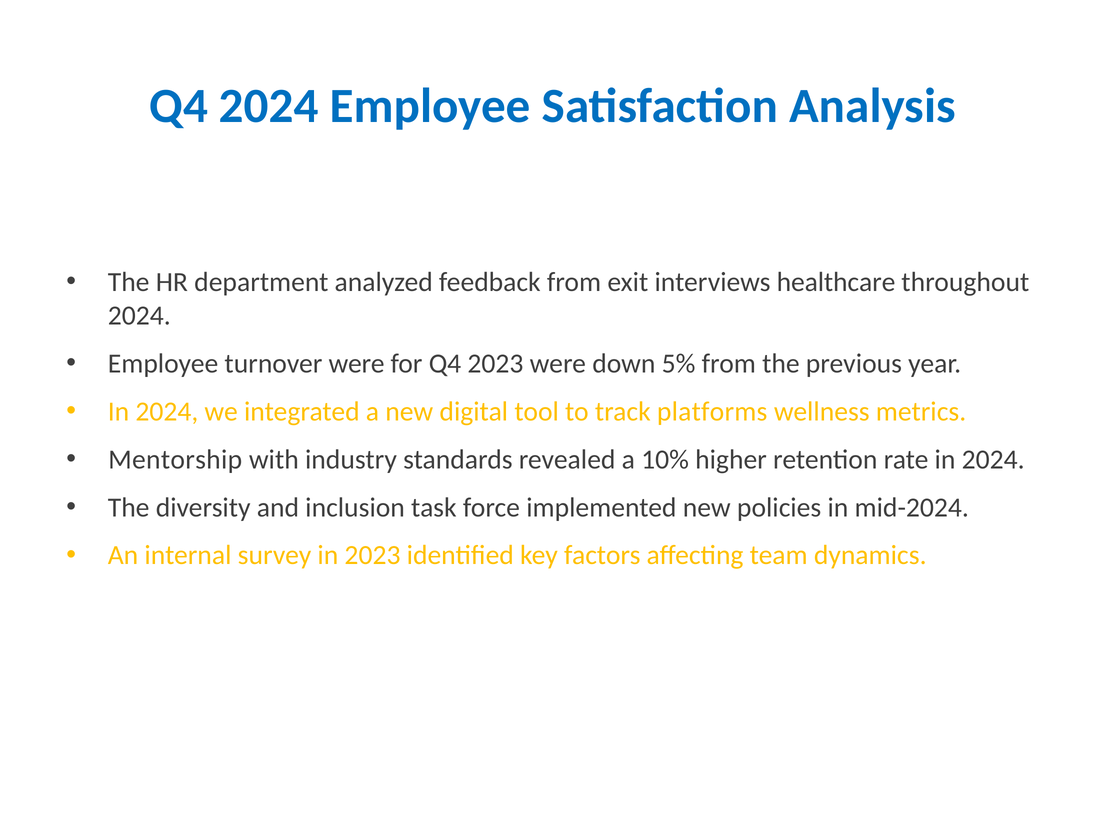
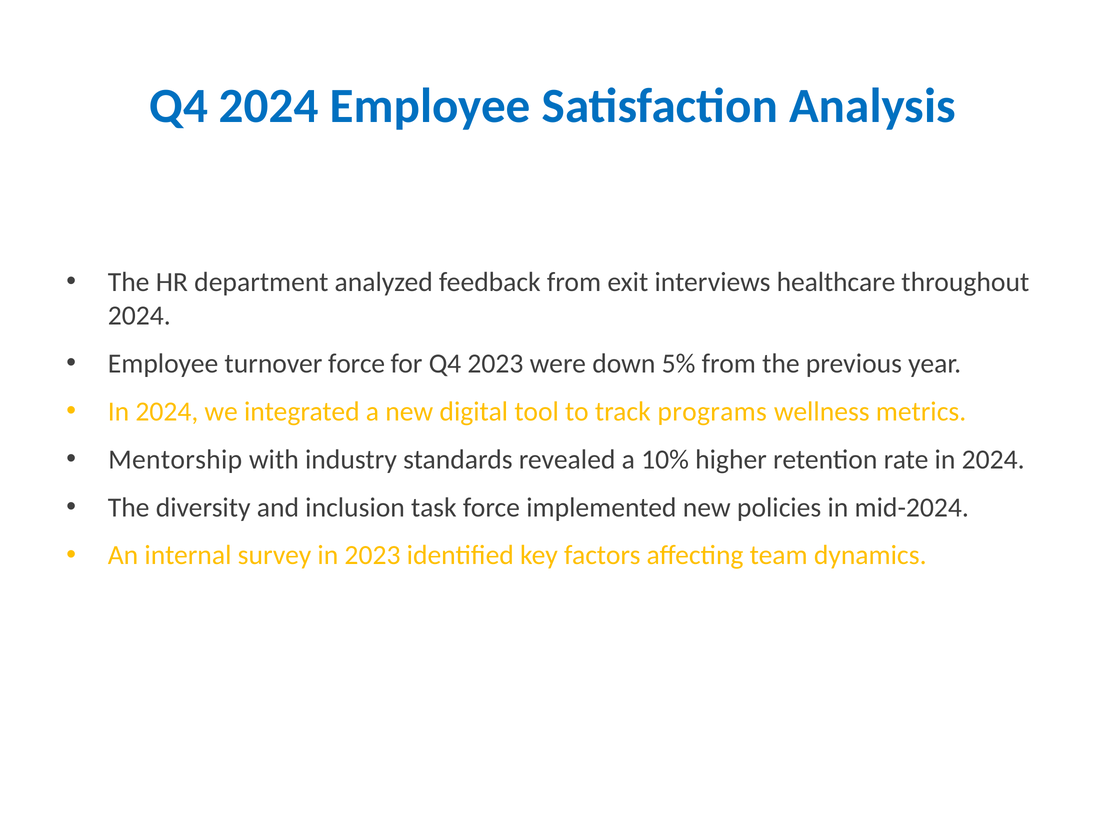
turnover were: were -> force
platforms: platforms -> programs
